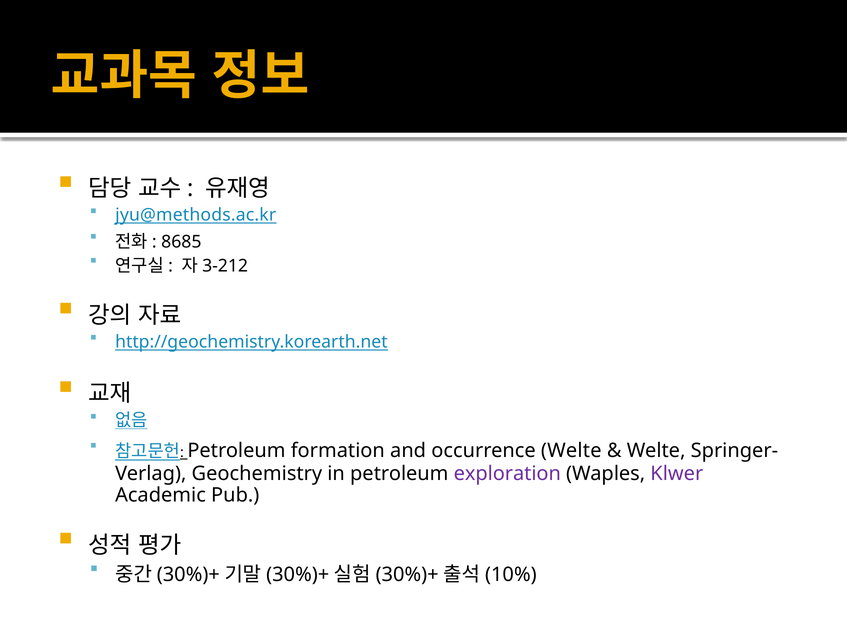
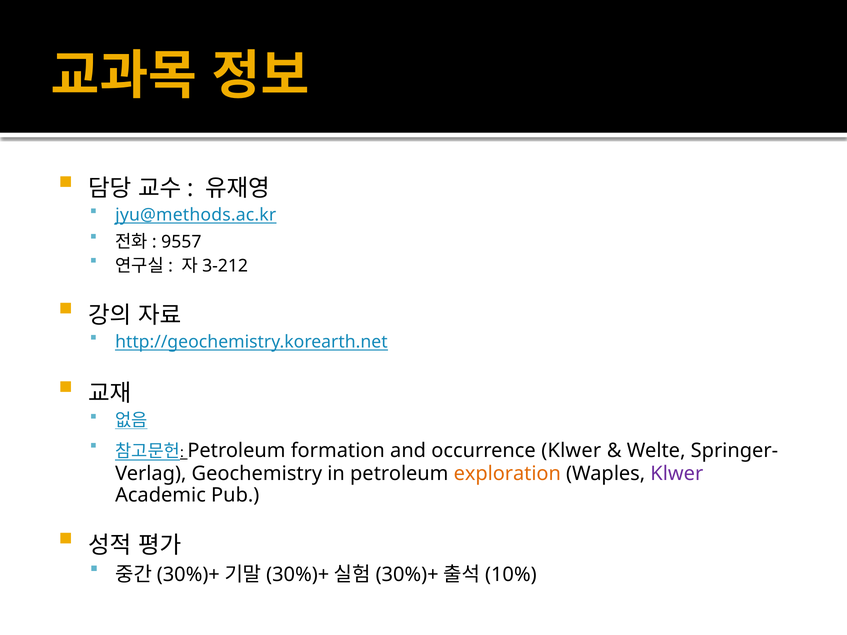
8685: 8685 -> 9557
occurrence Welte: Welte -> Klwer
exploration colour: purple -> orange
